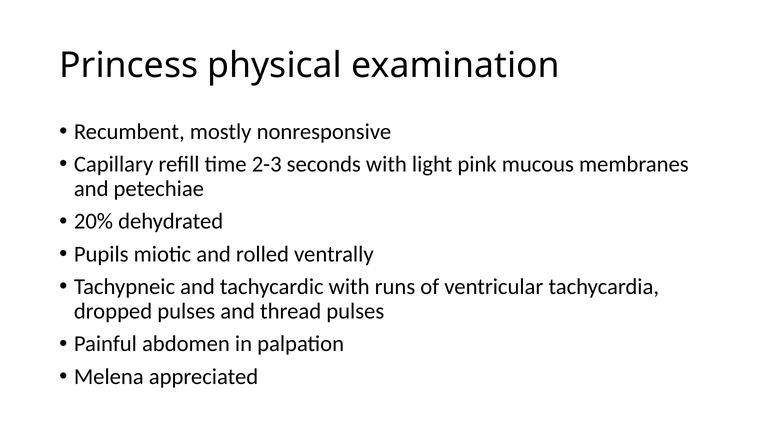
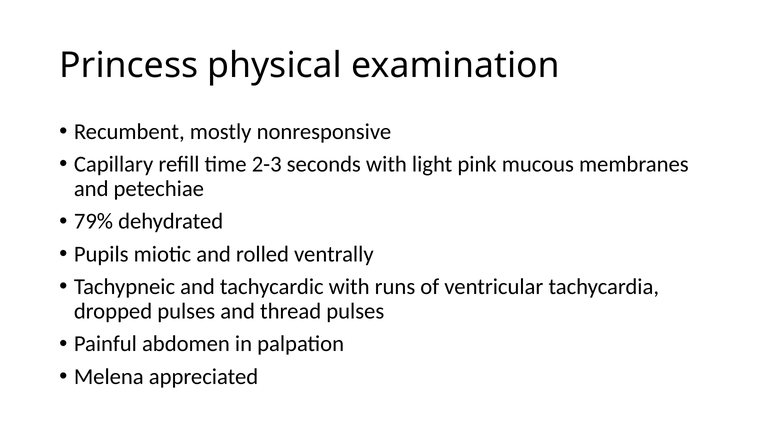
20%: 20% -> 79%
